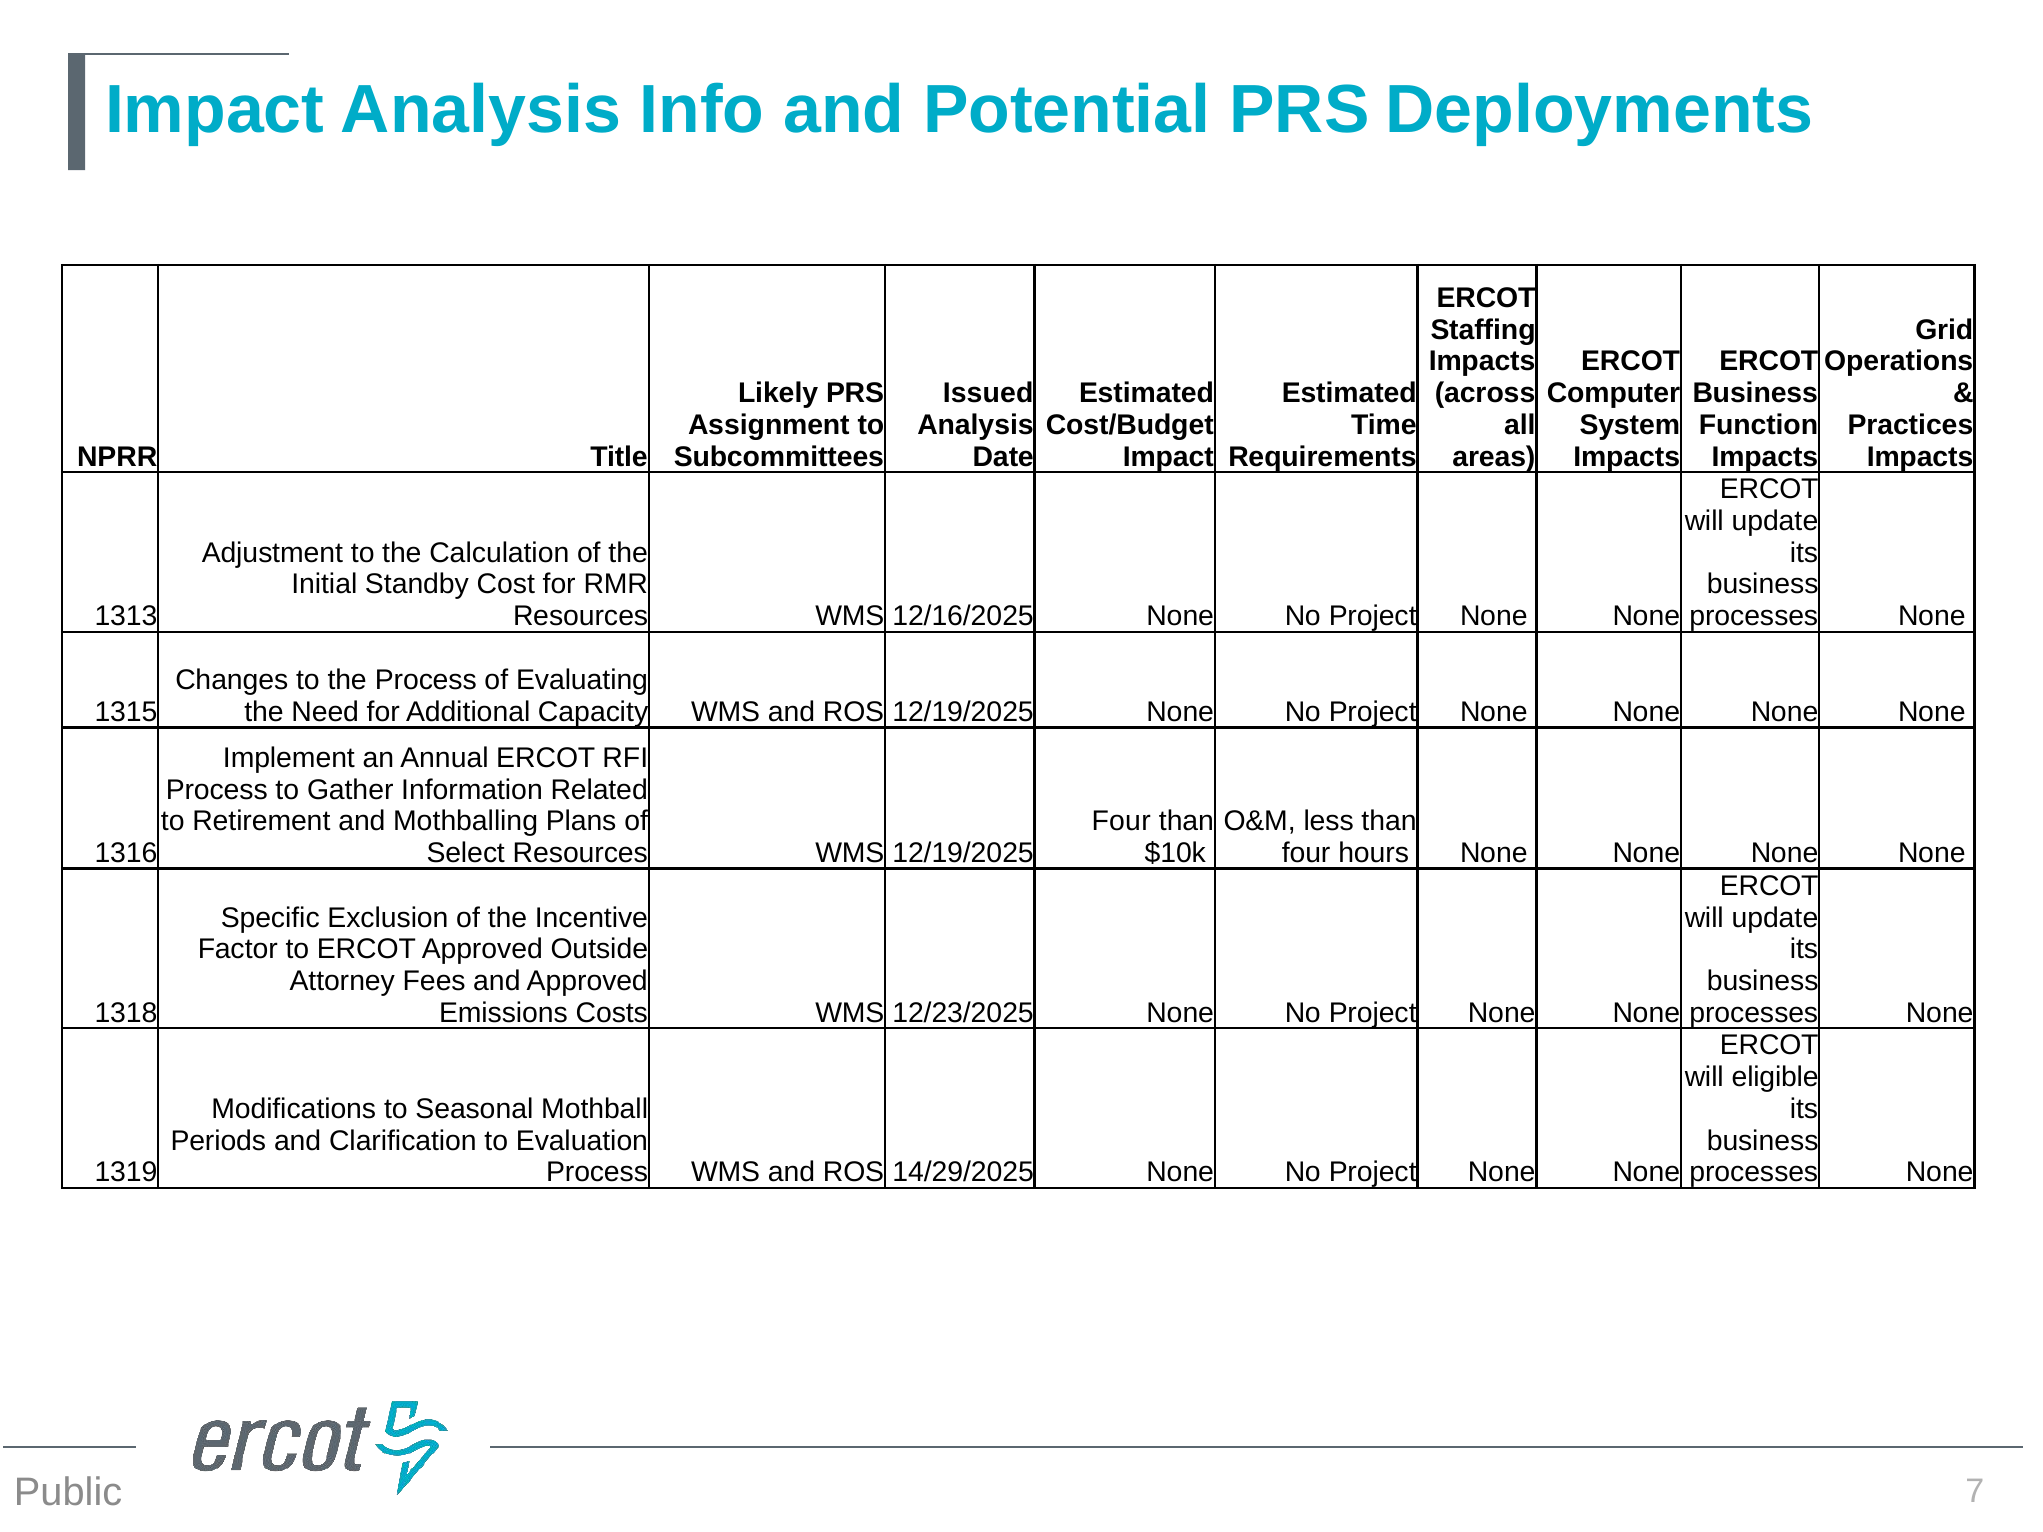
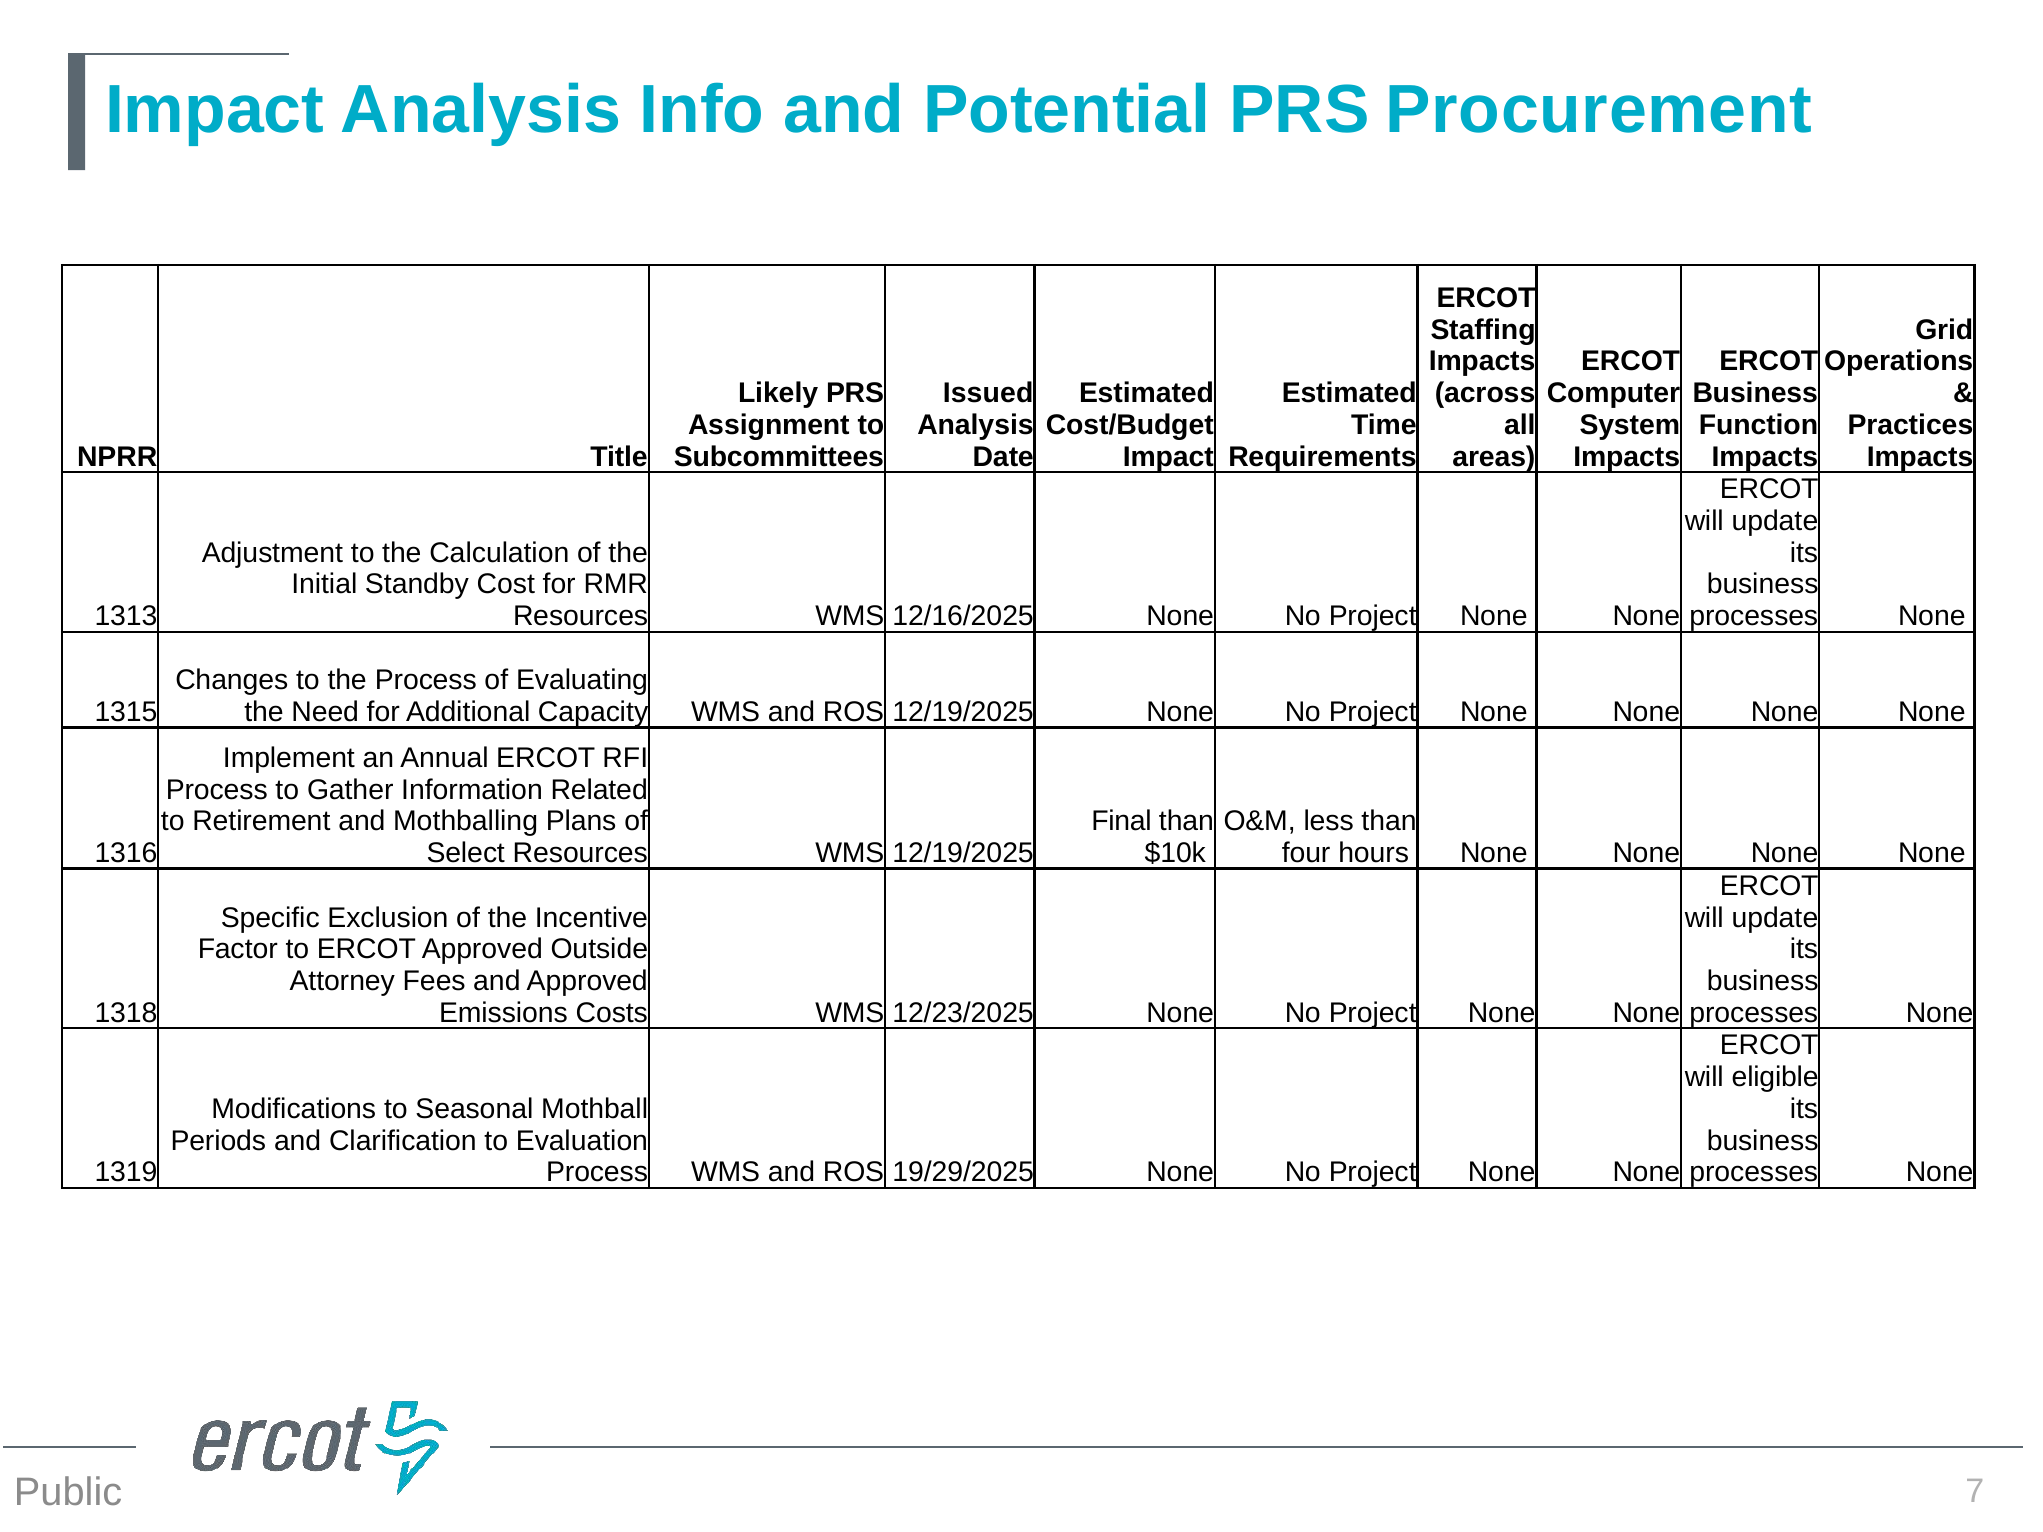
Deployments: Deployments -> Procurement
Four at (1121, 822): Four -> Final
14/29/2025: 14/29/2025 -> 19/29/2025
